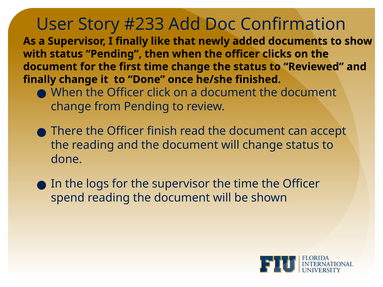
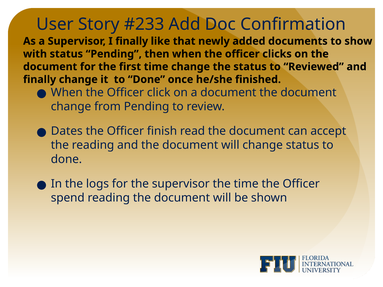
There: There -> Dates
